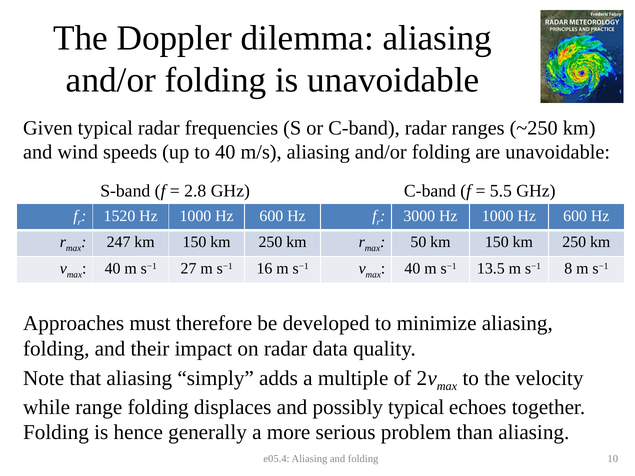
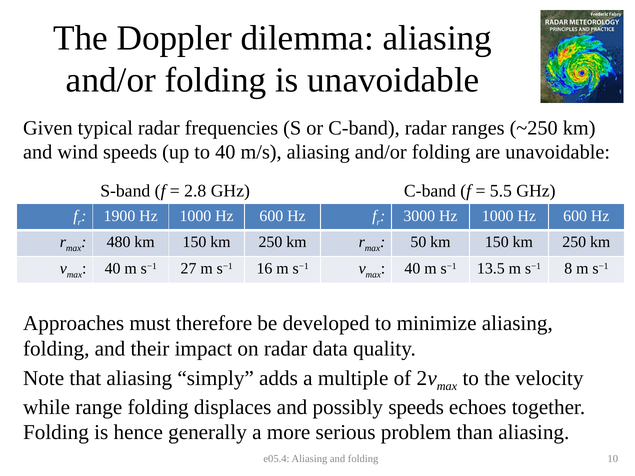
1520: 1520 -> 1900
247: 247 -> 480
possibly typical: typical -> speeds
